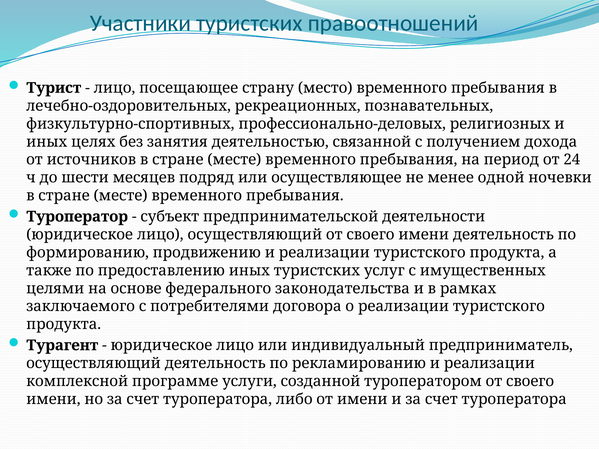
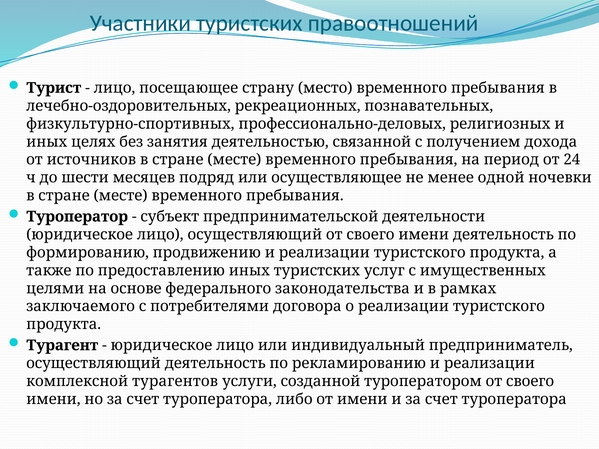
программе: программе -> турагентов
